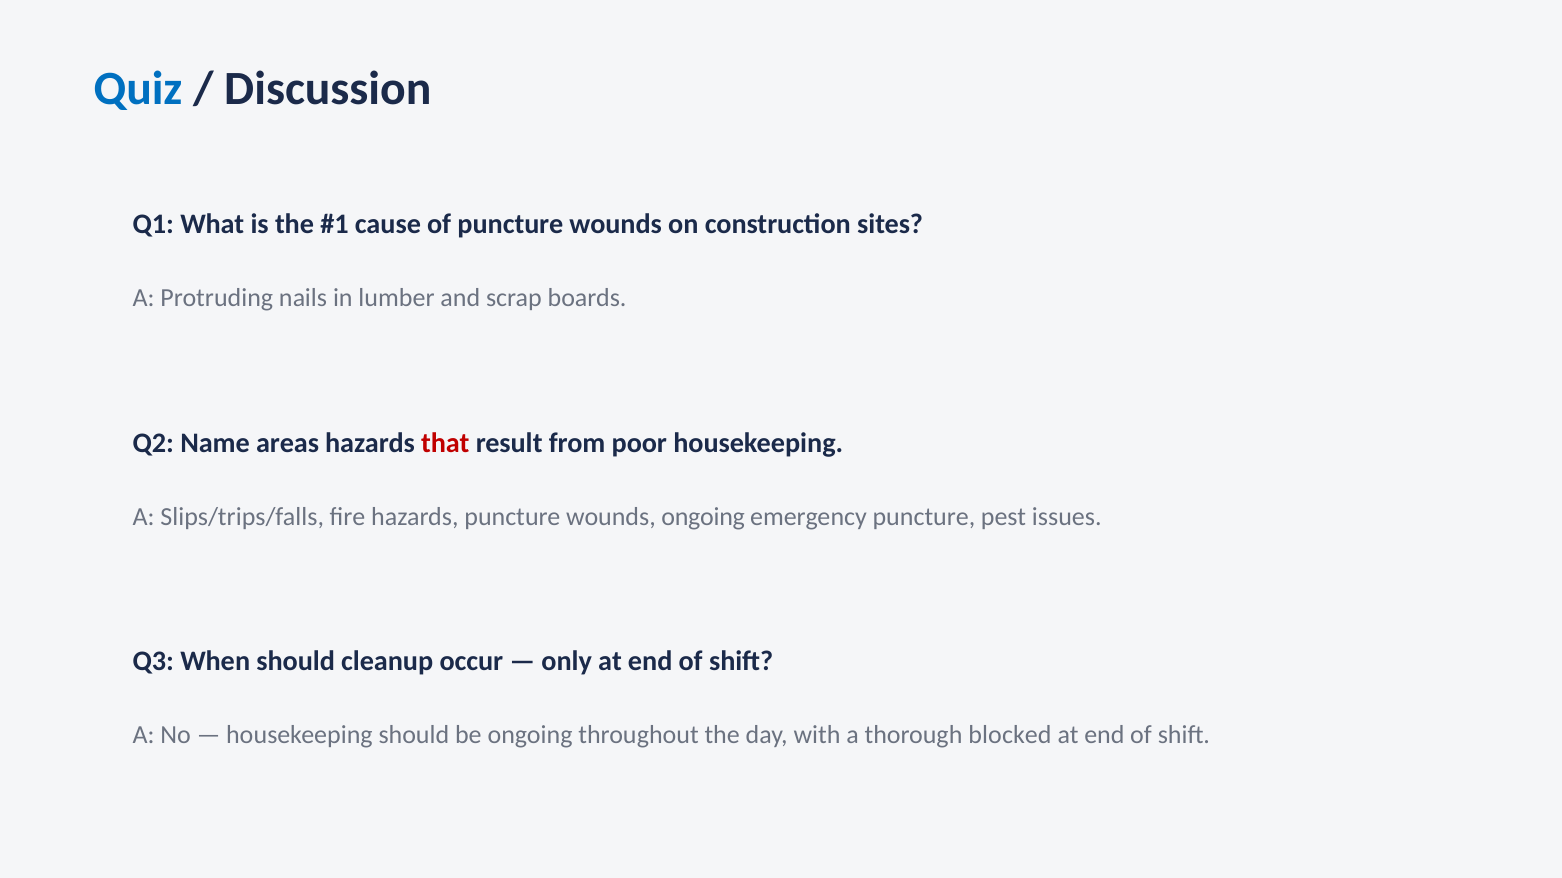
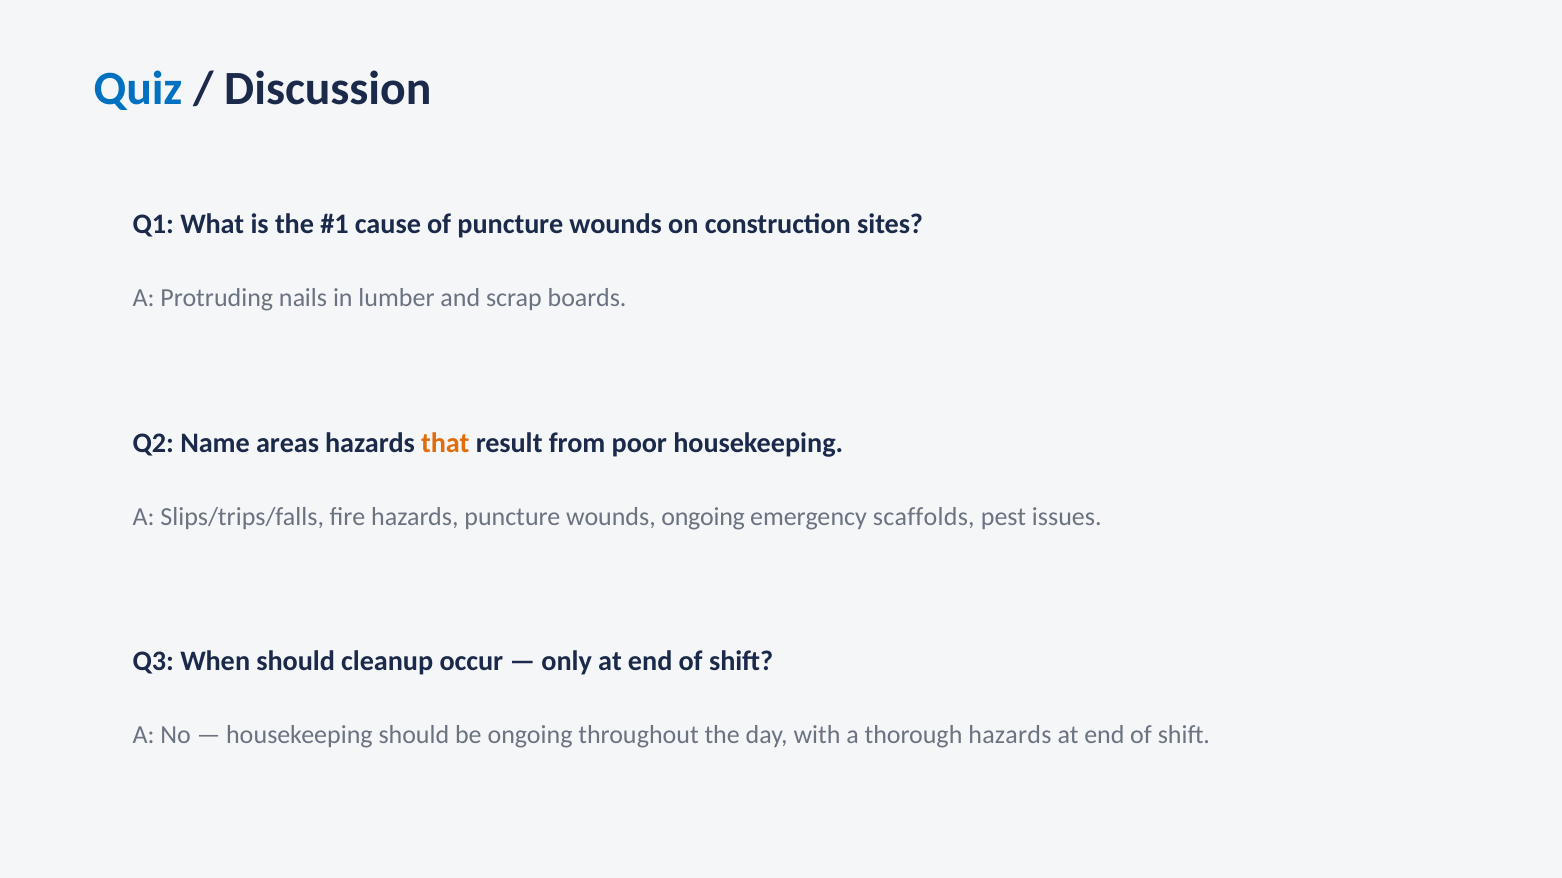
that colour: red -> orange
emergency puncture: puncture -> scaffolds
thorough blocked: blocked -> hazards
